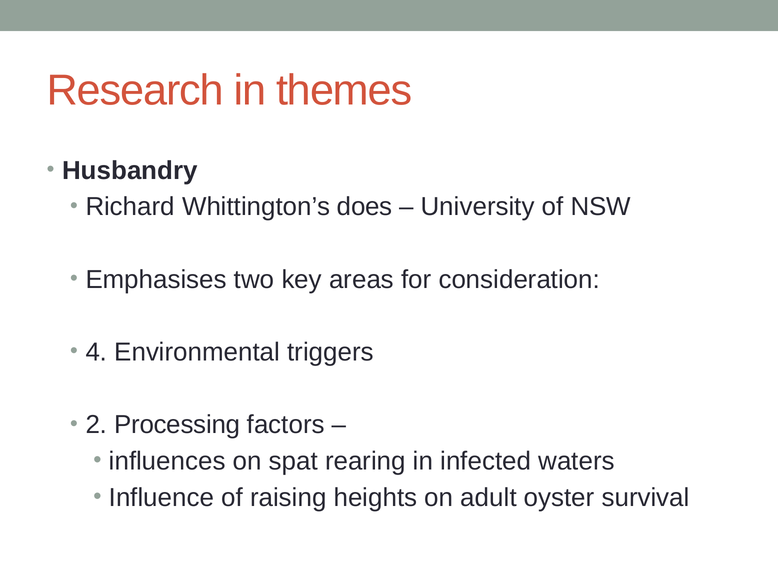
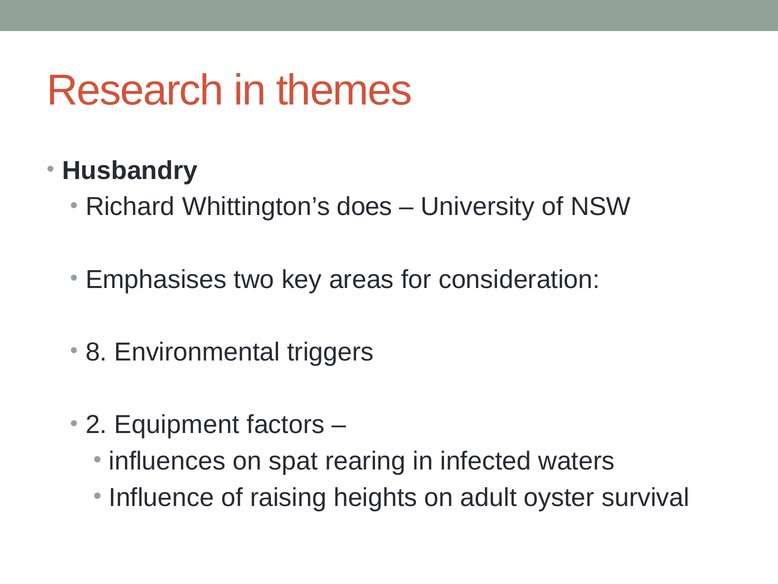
4: 4 -> 8
Processing: Processing -> Equipment
